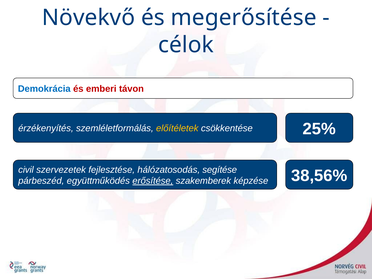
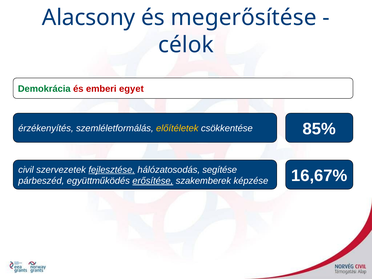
Növekvő: Növekvő -> Alacsony
Demokrácia colour: blue -> green
távon: távon -> egyet
25%: 25% -> 85%
fejlesztése underline: none -> present
38,56%: 38,56% -> 16,67%
